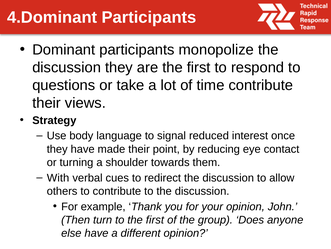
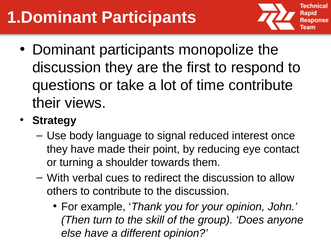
4.Dominant: 4.Dominant -> 1.Dominant
to the first: first -> skill
